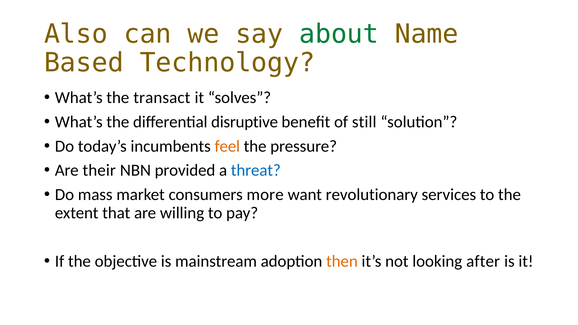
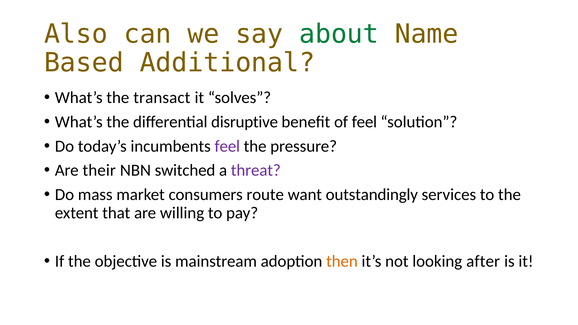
Technology: Technology -> Additional
of still: still -> feel
feel at (227, 146) colour: orange -> purple
provided: provided -> switched
threat colour: blue -> purple
more: more -> route
revolutionary: revolutionary -> outstandingly
